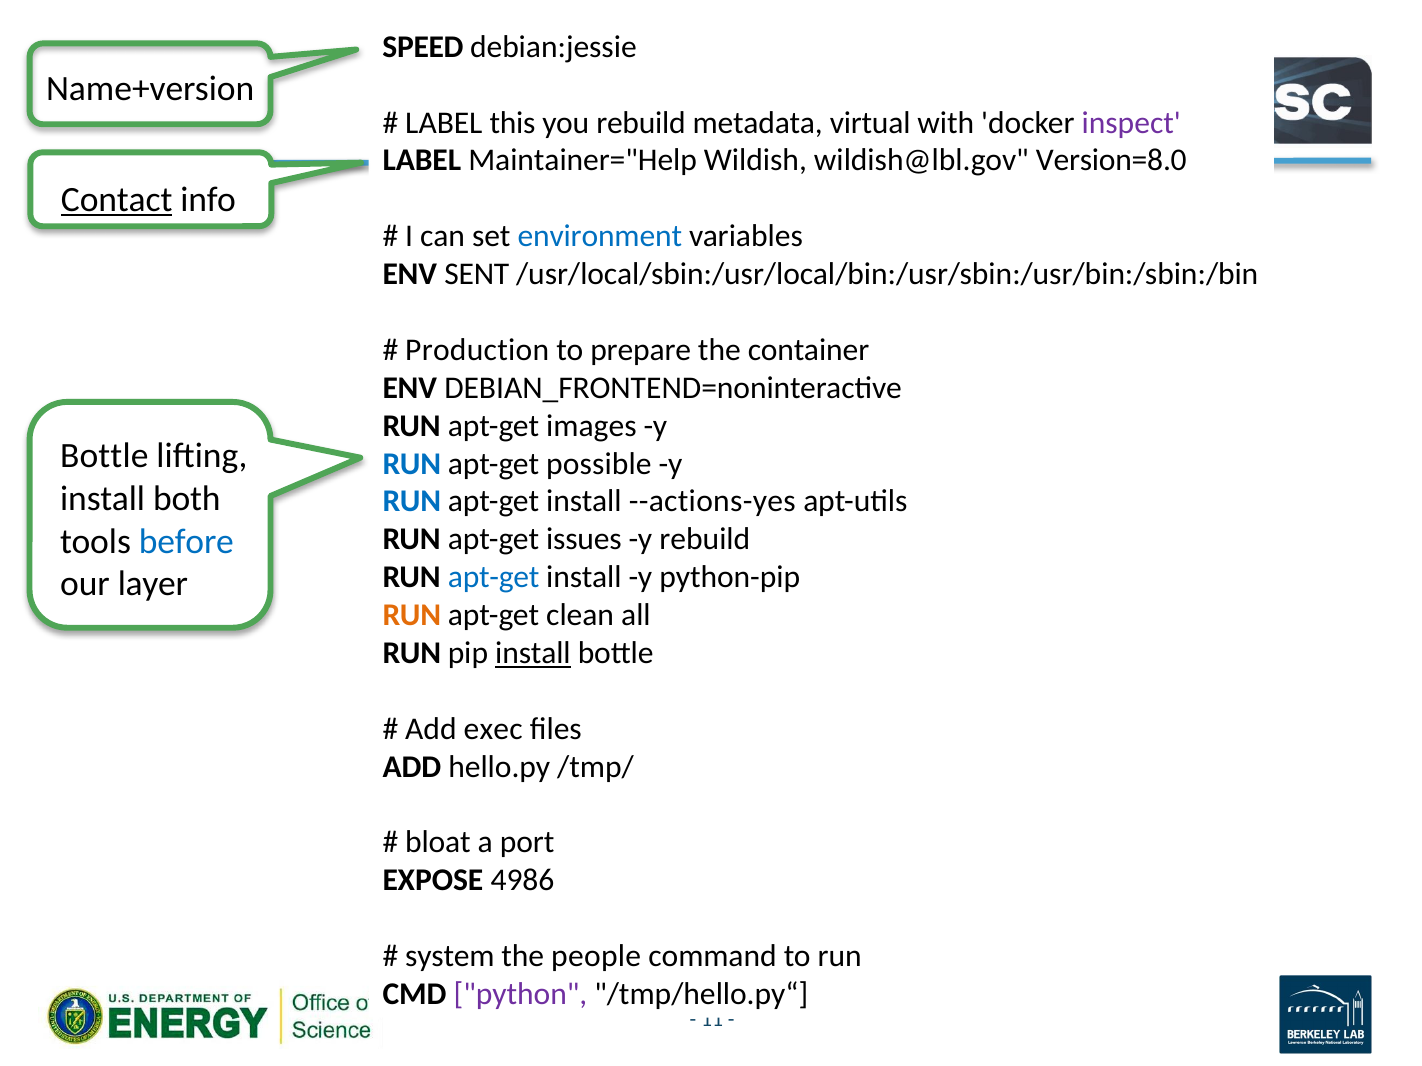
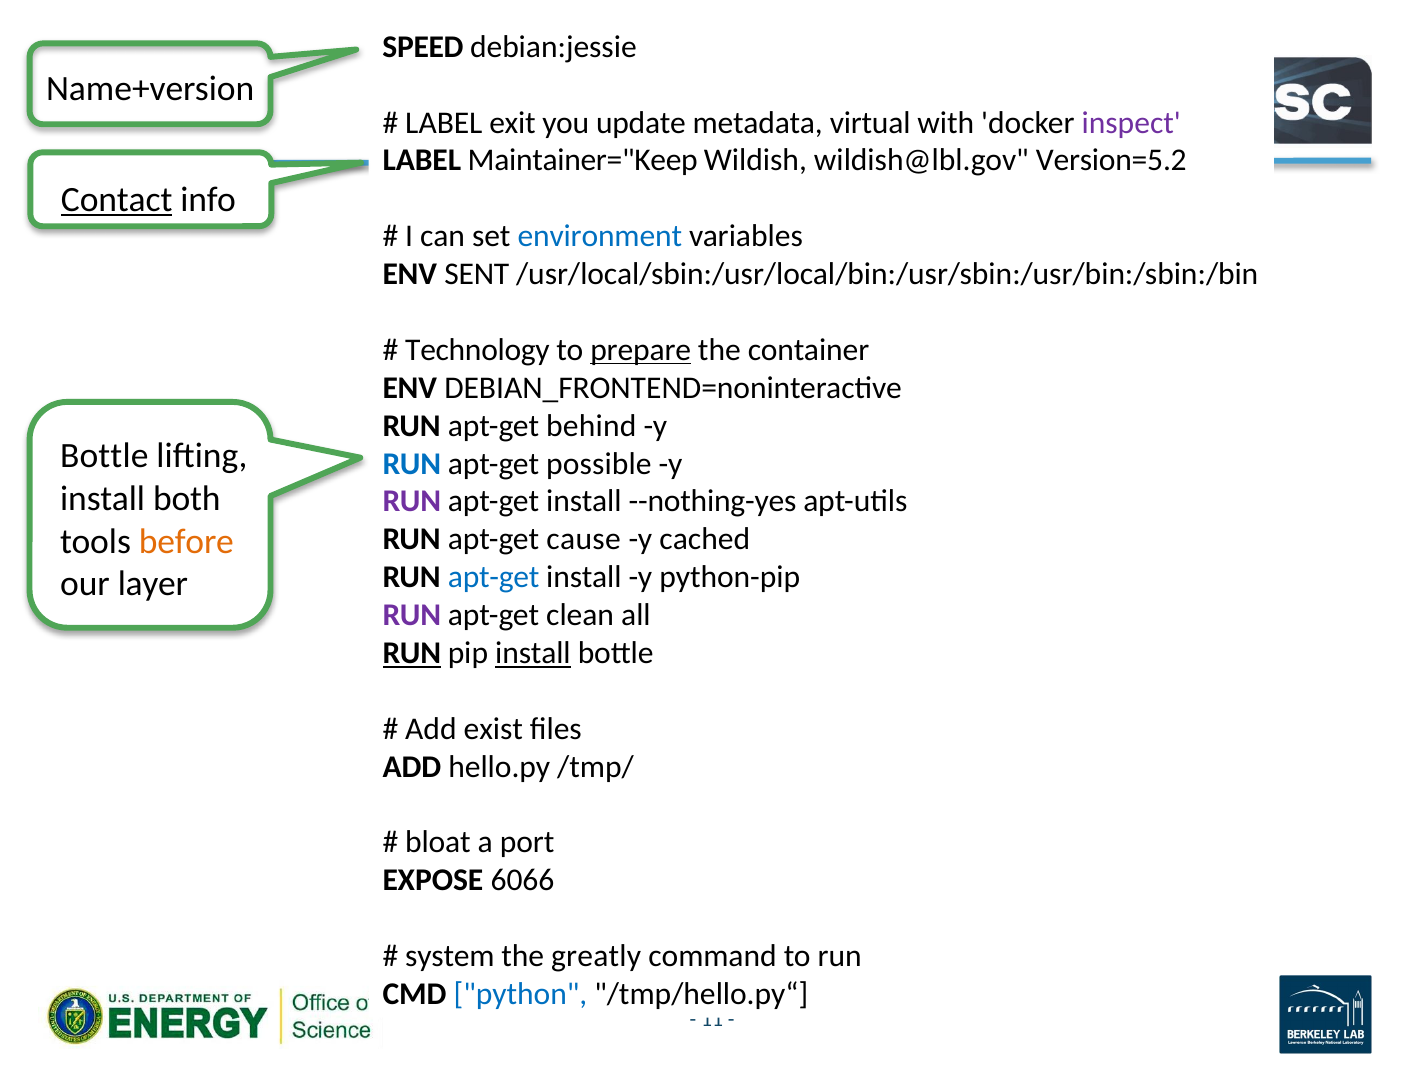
this: this -> exit
you rebuild: rebuild -> update
Maintainer="Help: Maintainer="Help -> Maintainer="Keep
Version=8.0: Version=8.0 -> Version=5.2
Production: Production -> Technology
prepare underline: none -> present
images: images -> behind
RUN at (412, 502) colour: blue -> purple
--actions-yes: --actions-yes -> --nothing-yes
issues: issues -> cause
y rebuild: rebuild -> cached
before colour: blue -> orange
RUN at (412, 615) colour: orange -> purple
RUN at (412, 653) underline: none -> present
exec: exec -> exist
4986: 4986 -> 6066
people: people -> greatly
python colour: purple -> blue
